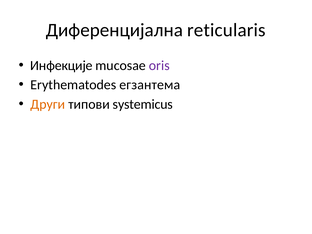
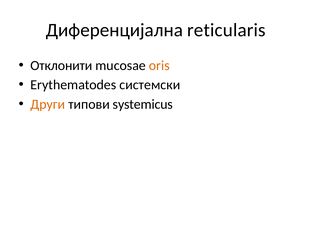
Инфекције: Инфекције -> Отклонити
oris colour: purple -> orange
егзантема: егзантема -> системски
